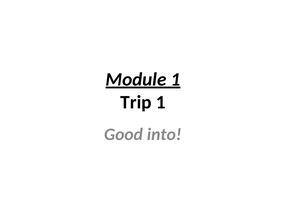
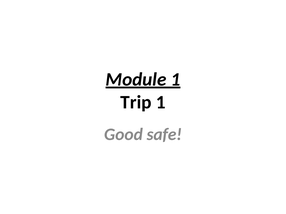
into: into -> safe
